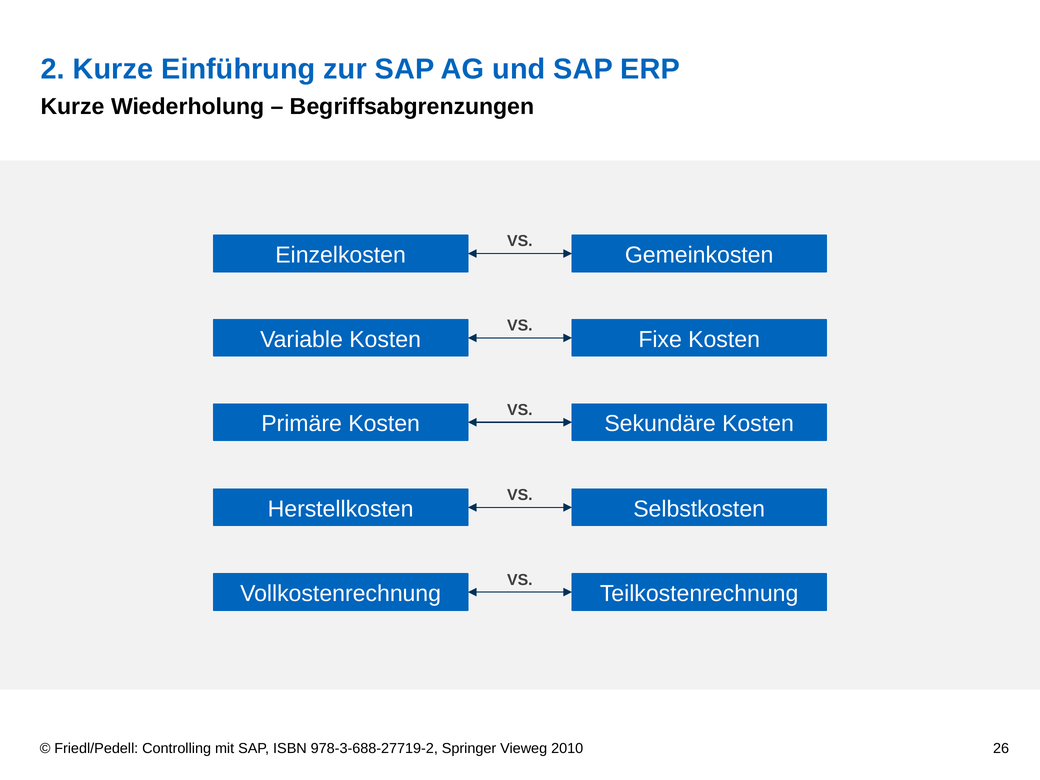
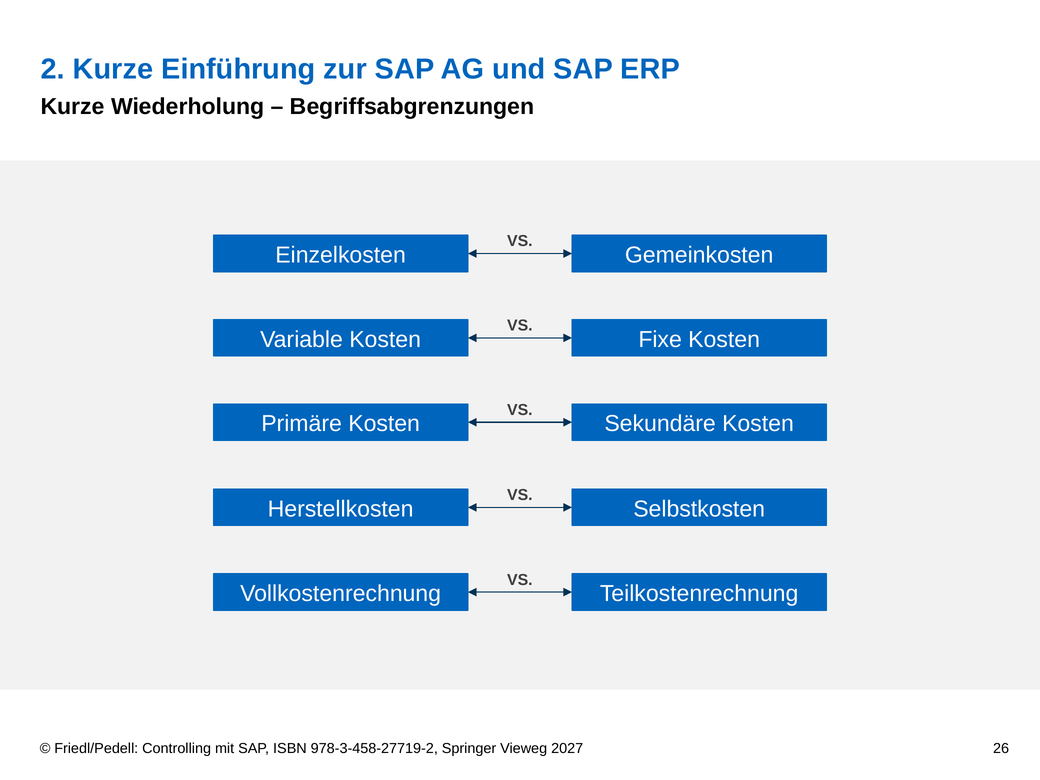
978-3-688-27719-2: 978-3-688-27719-2 -> 978-3-458-27719-2
2010: 2010 -> 2027
